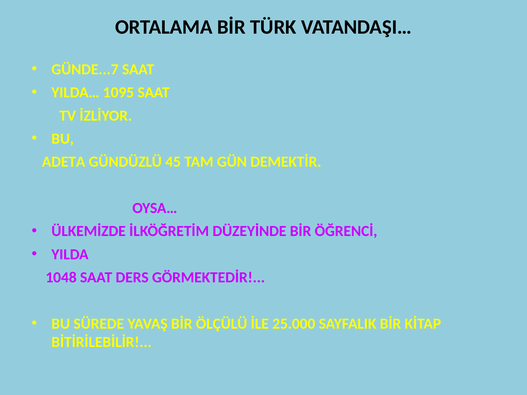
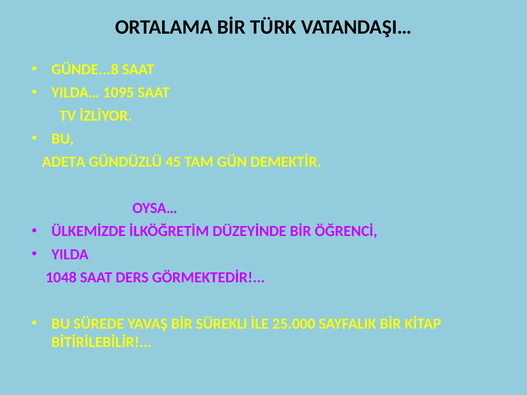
GÜNDE...7: GÜNDE...7 -> GÜNDE...8
ÖLÇÜLÜ: ÖLÇÜLÜ -> SÜREKLI
